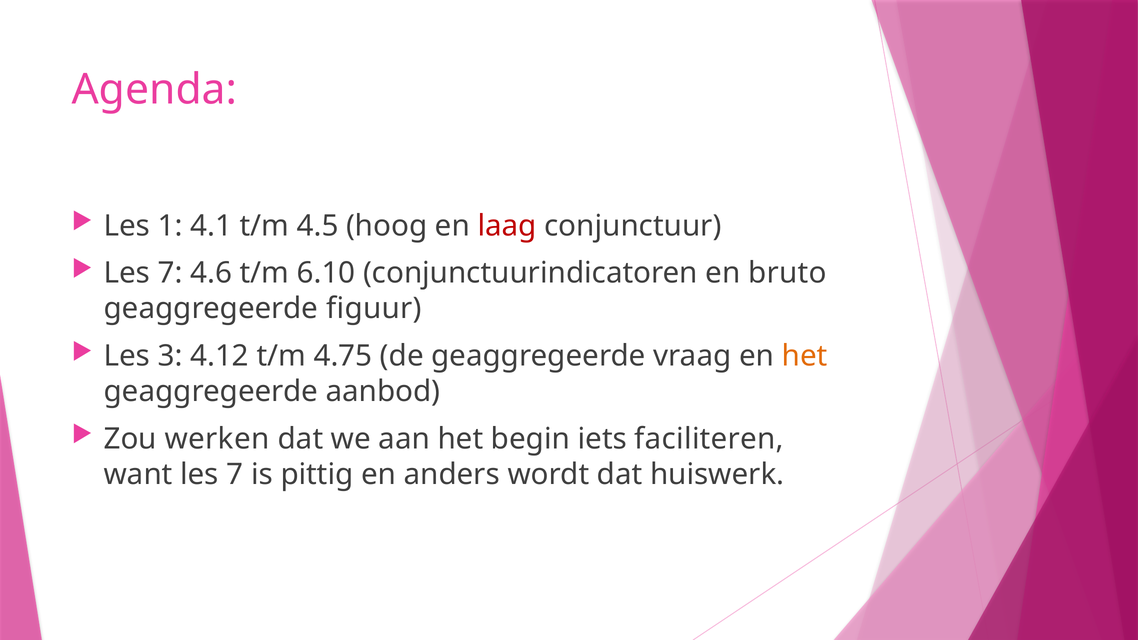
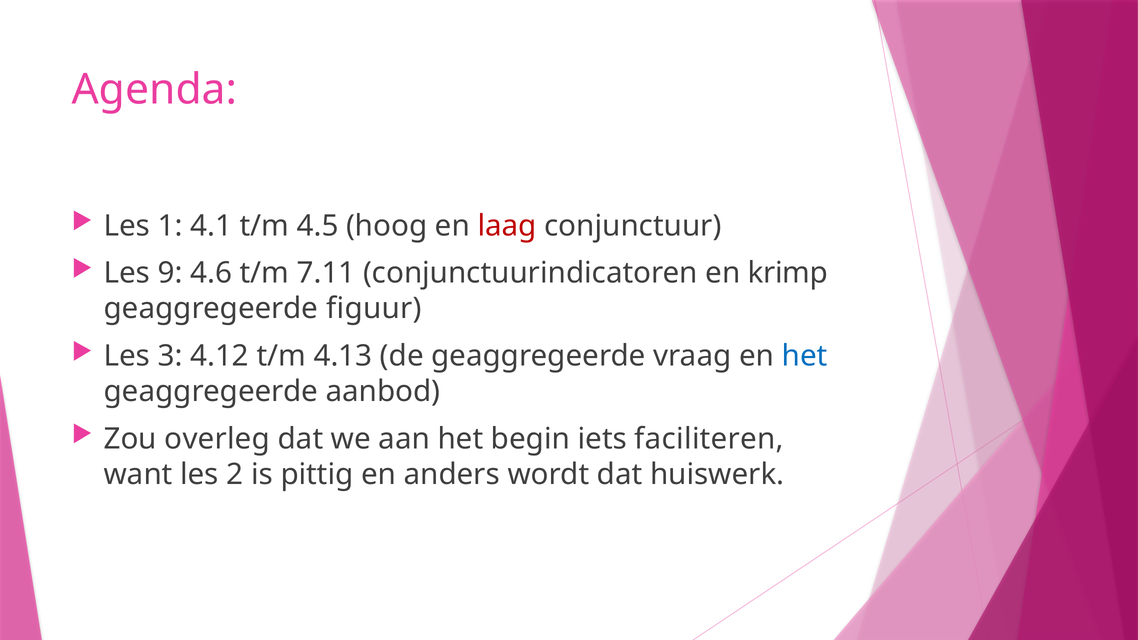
7 at (170, 273): 7 -> 9
6.10: 6.10 -> 7.11
bruto: bruto -> krimp
4.75: 4.75 -> 4.13
het at (805, 356) colour: orange -> blue
werken: werken -> overleg
want les 7: 7 -> 2
